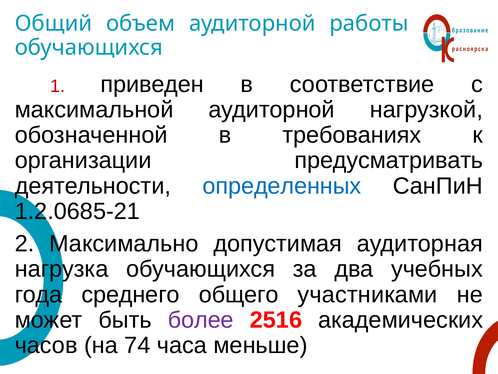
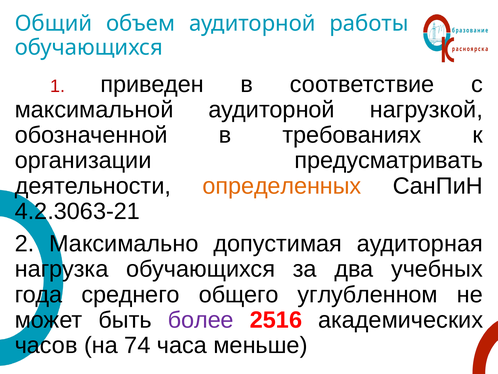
определенных colour: blue -> orange
1.2.0685-21: 1.2.0685-21 -> 4.2.3063-21
участниками: участниками -> углубленном
